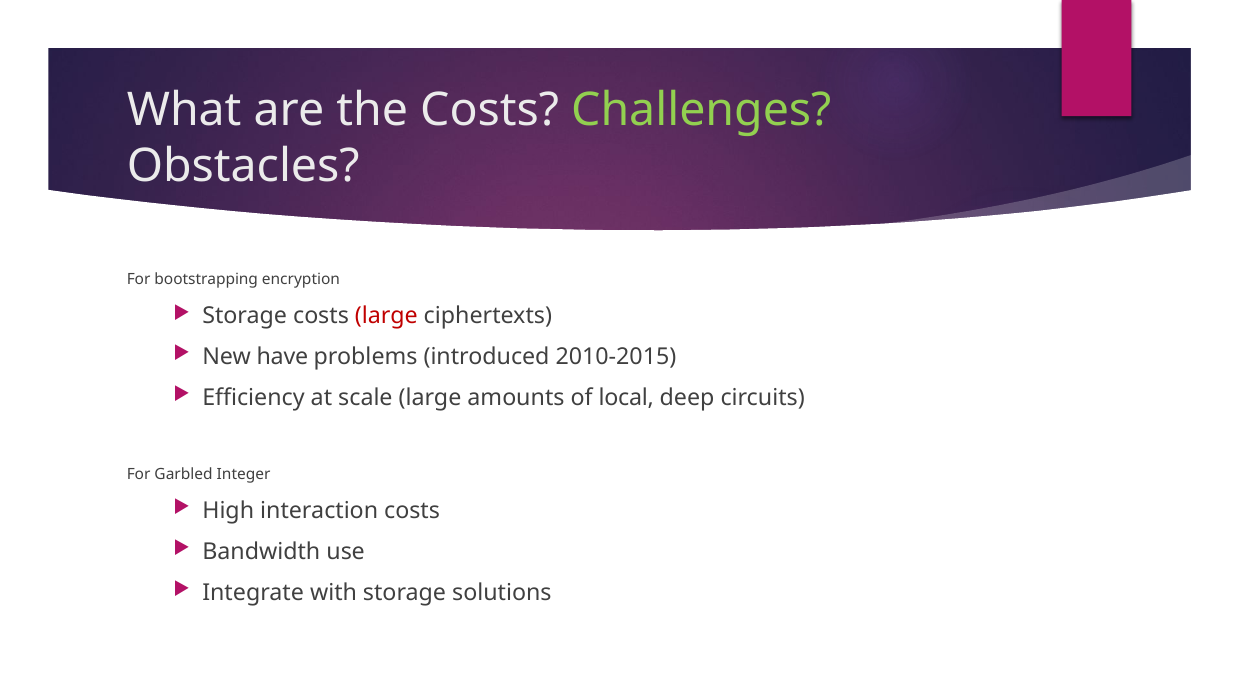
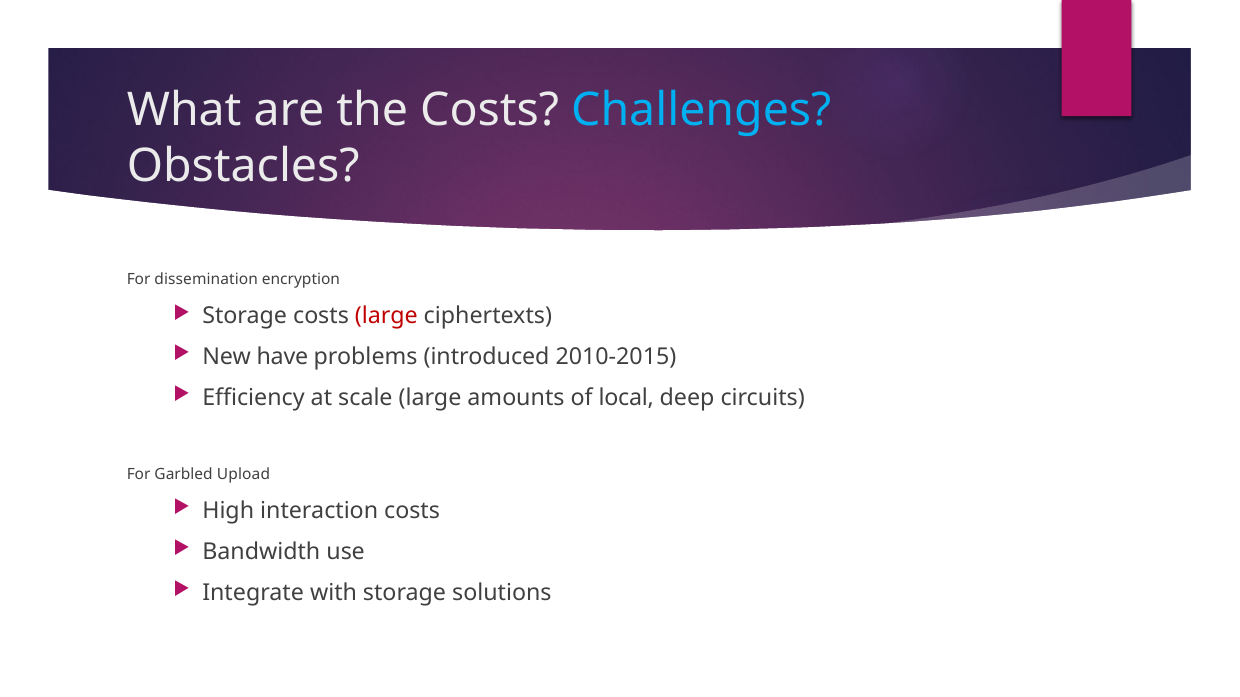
Challenges colour: light green -> light blue
bootstrapping: bootstrapping -> dissemination
Integer: Integer -> Upload
